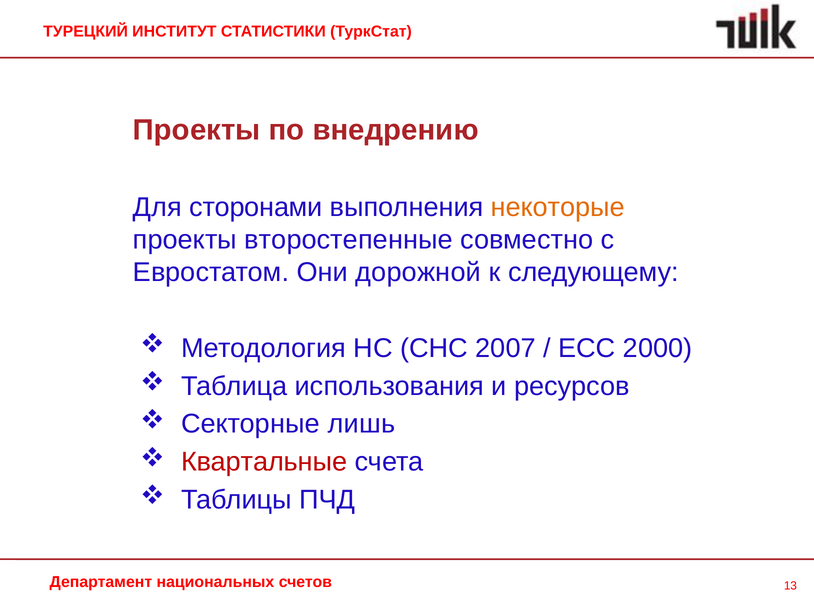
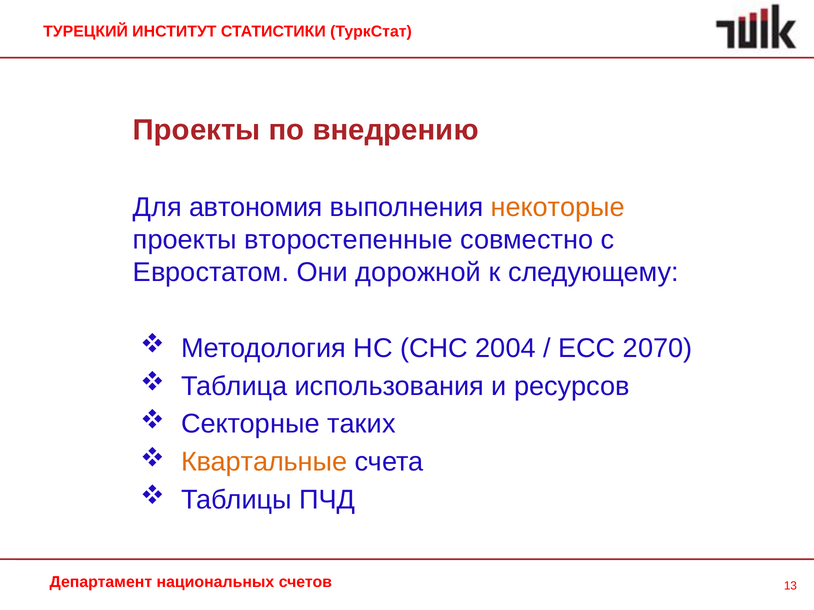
сторонами: сторонами -> автономия
2007: 2007 -> 2004
2000: 2000 -> 2070
лишь: лишь -> таких
Квартальные colour: red -> orange
